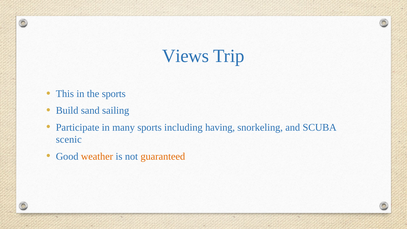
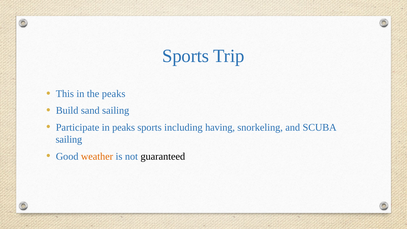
Views at (186, 56): Views -> Sports
the sports: sports -> peaks
in many: many -> peaks
scenic at (69, 139): scenic -> sailing
guaranteed colour: orange -> black
